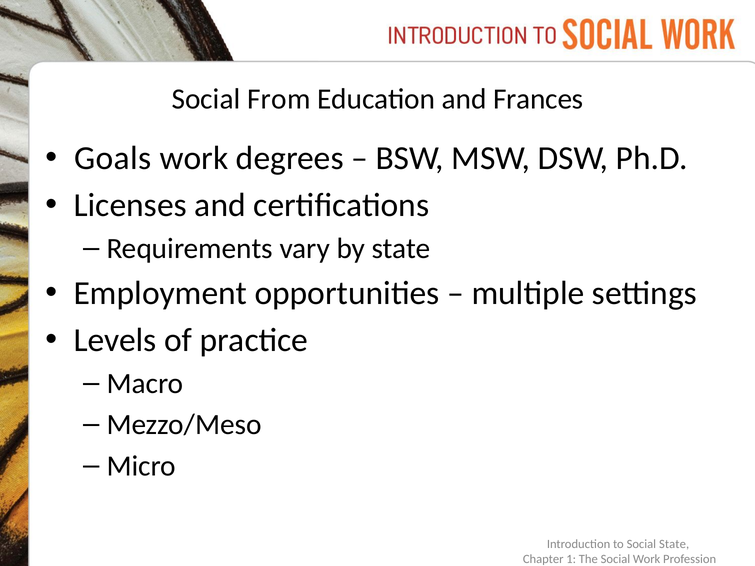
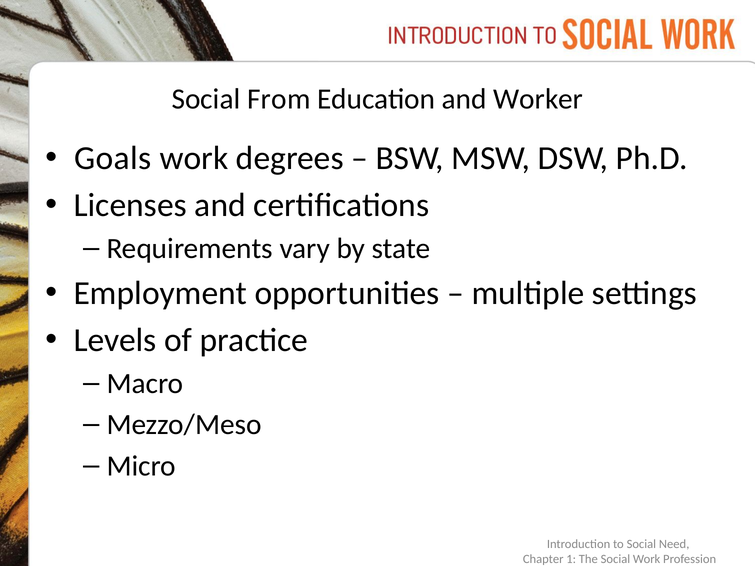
Frances: Frances -> Worker
Social State: State -> Need
